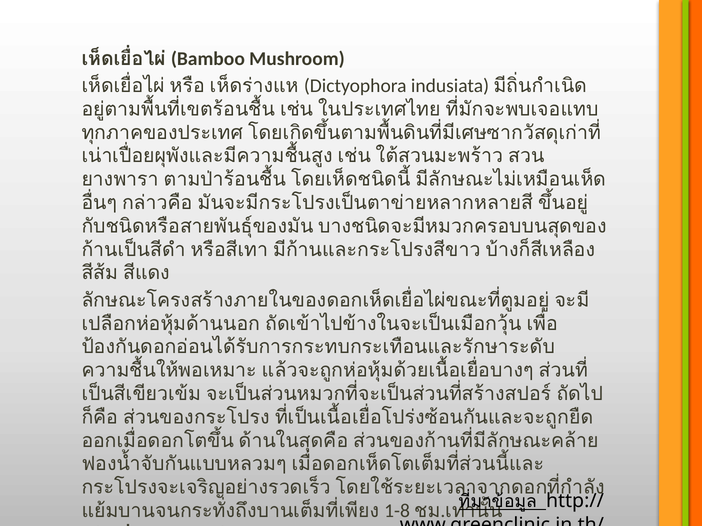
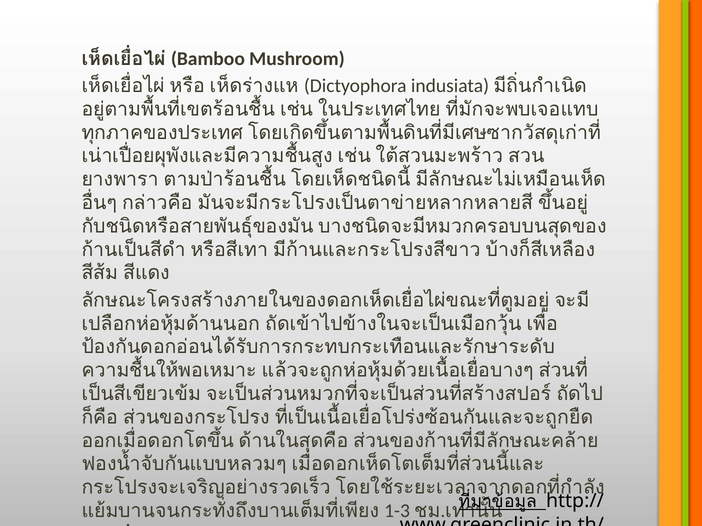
1-8: 1-8 -> 1-3
